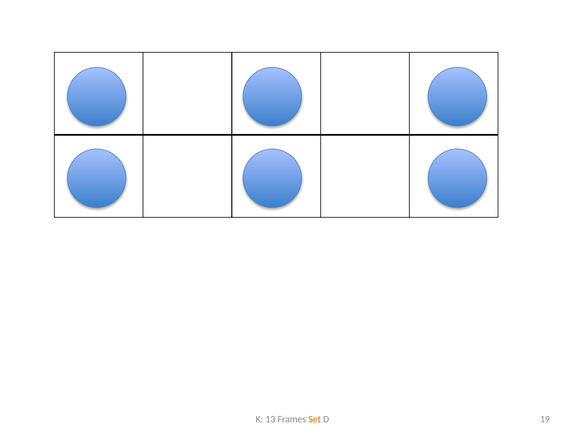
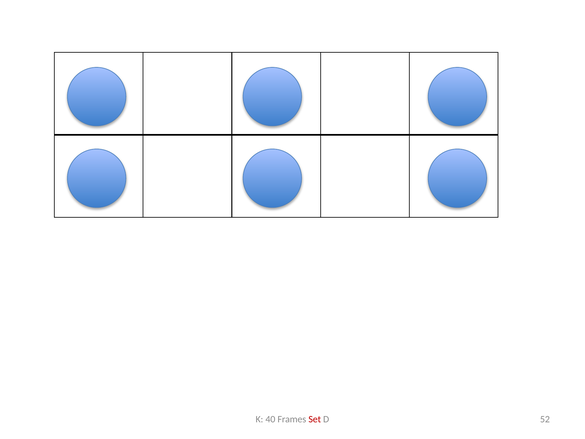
13: 13 -> 40
Set colour: orange -> red
19: 19 -> 52
